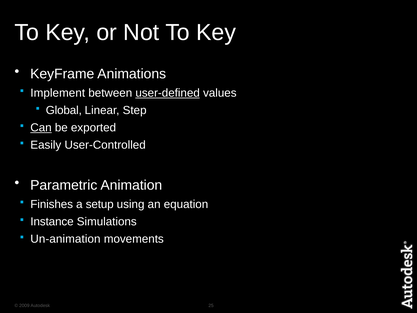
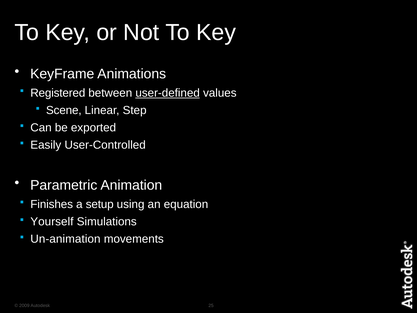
Implement: Implement -> Registered
Global: Global -> Scene
Can underline: present -> none
Instance: Instance -> Yourself
